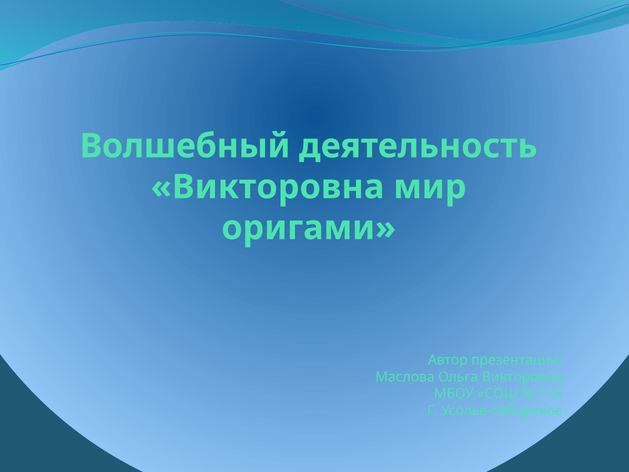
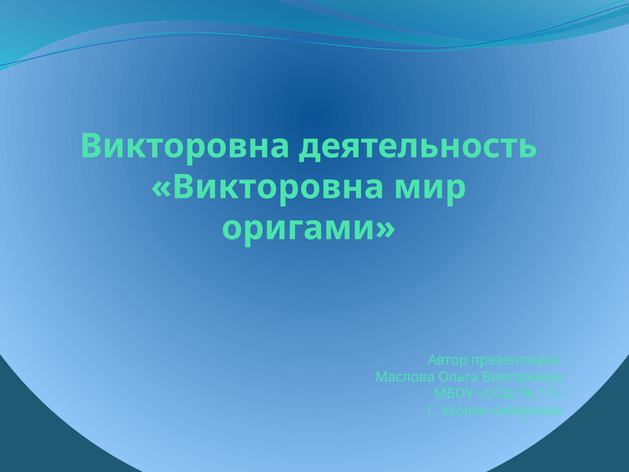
Волшебный at (185, 146): Волшебный -> Викторовна
